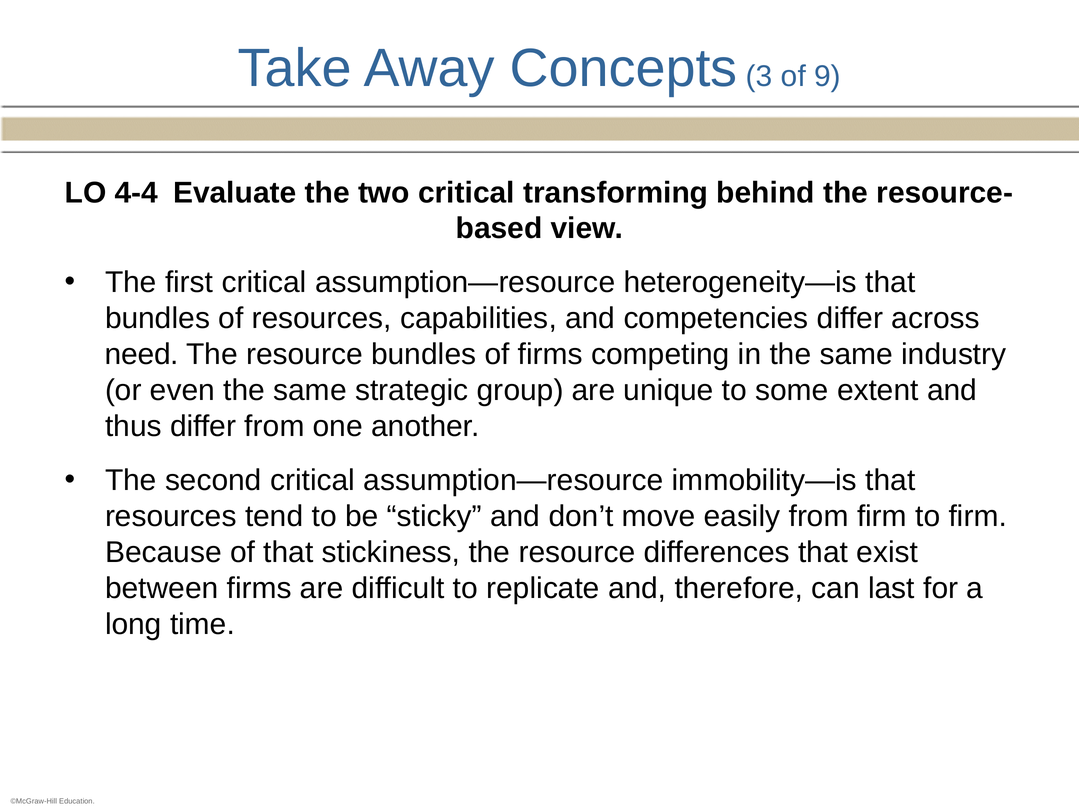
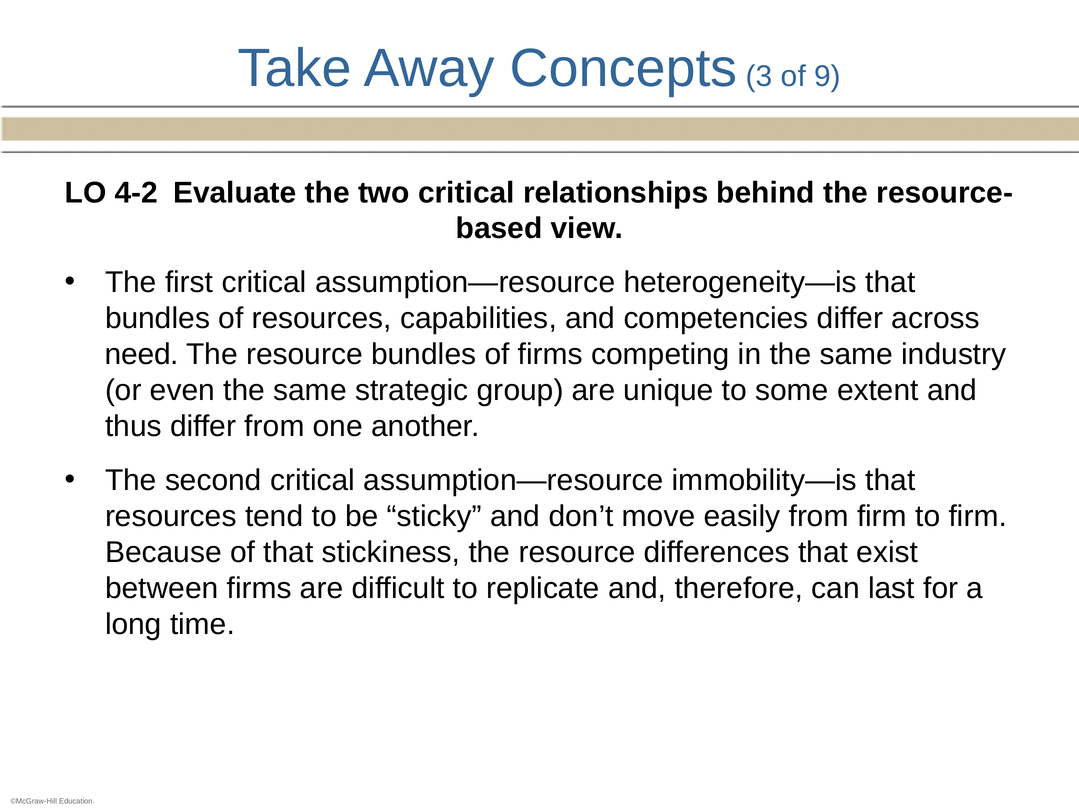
4-4: 4-4 -> 4-2
transforming: transforming -> relationships
